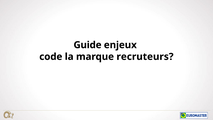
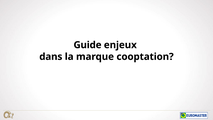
code: code -> dans
recruteurs: recruteurs -> cooptation
